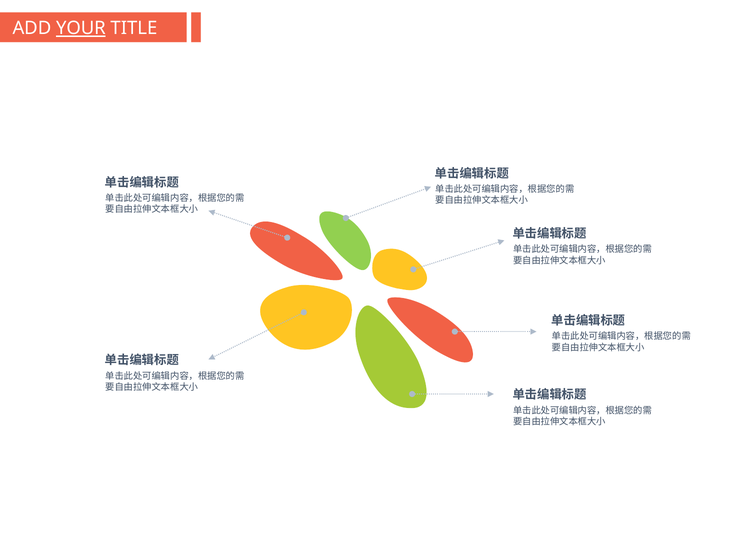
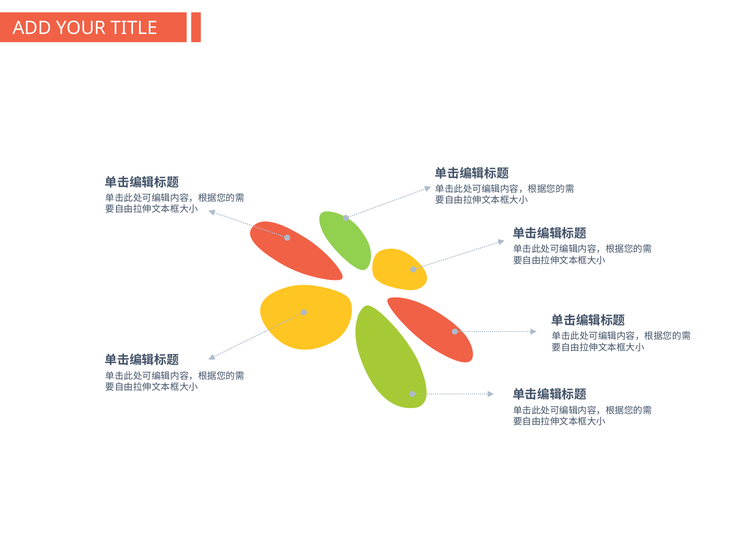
YOUR underline: present -> none
